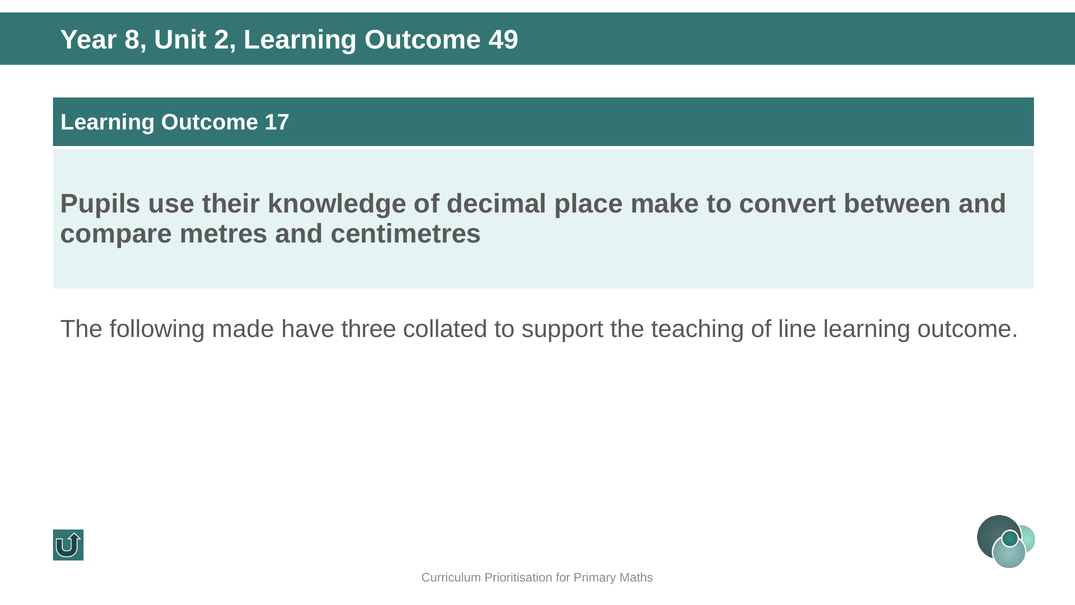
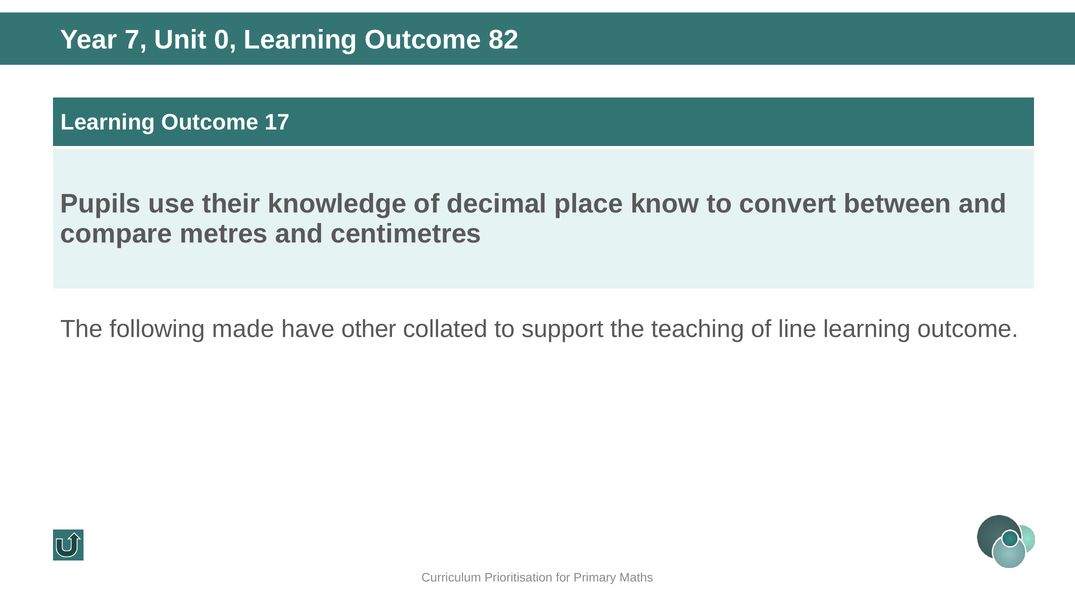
8: 8 -> 7
2: 2 -> 0
49: 49 -> 82
make: make -> know
three: three -> other
